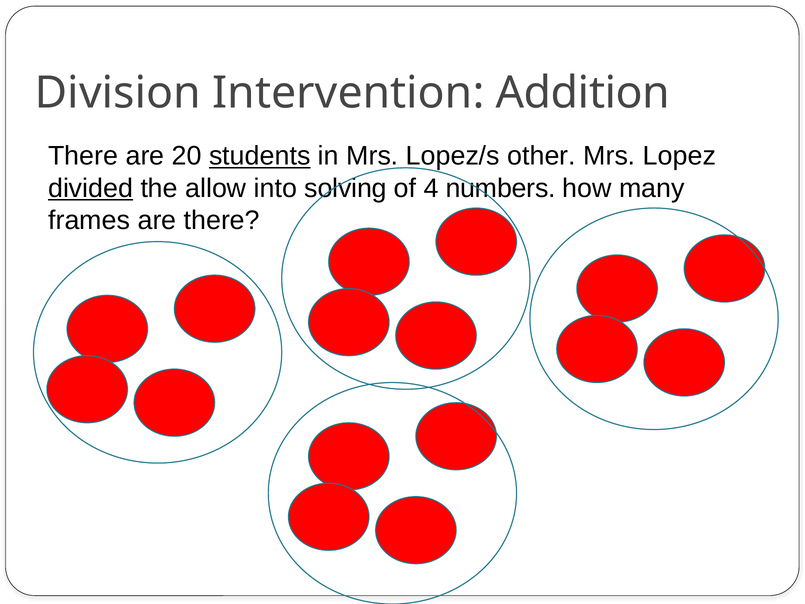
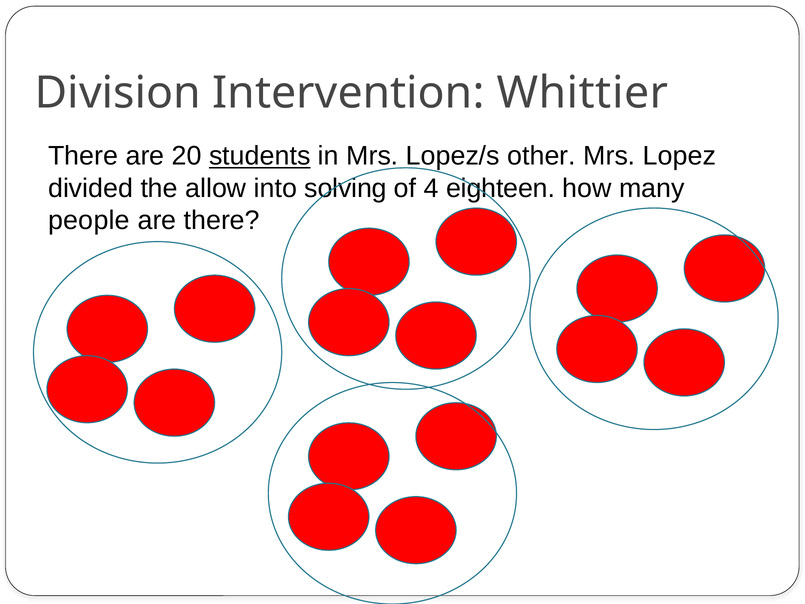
Addition: Addition -> Whittier
divided underline: present -> none
numbers: numbers -> eighteen
frames: frames -> people
